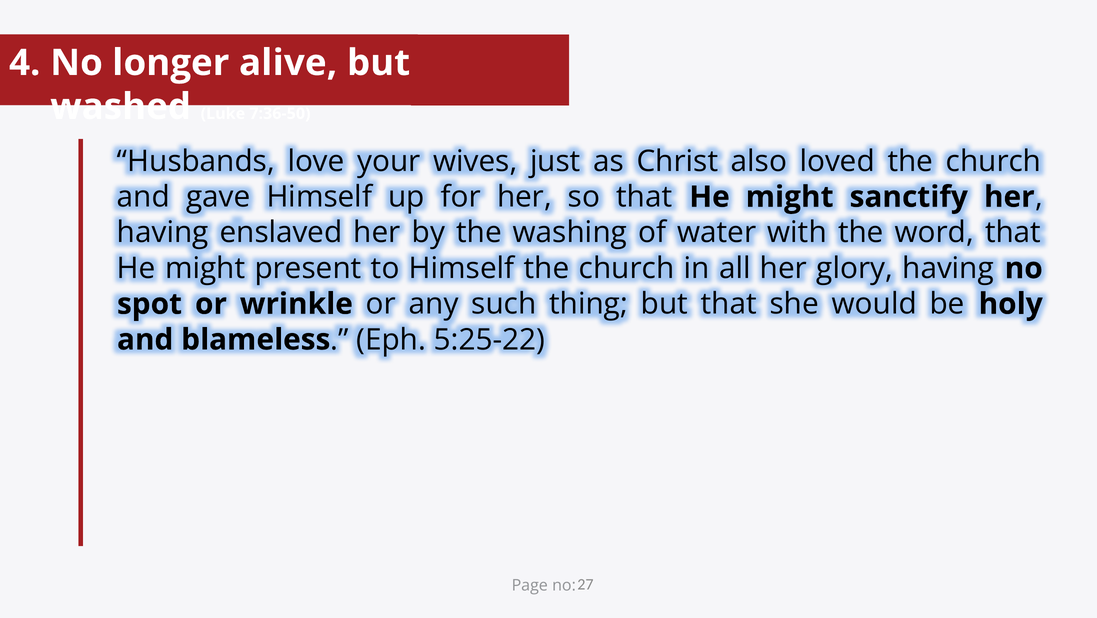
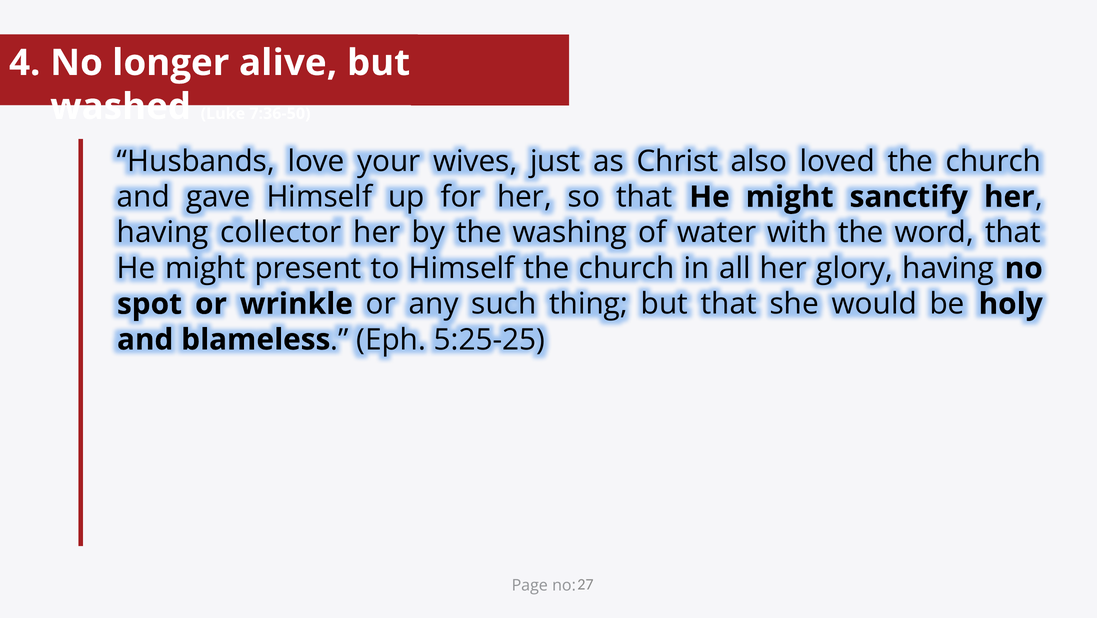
enslaved: enslaved -> collector
5:25-22: 5:25-22 -> 5:25-25
